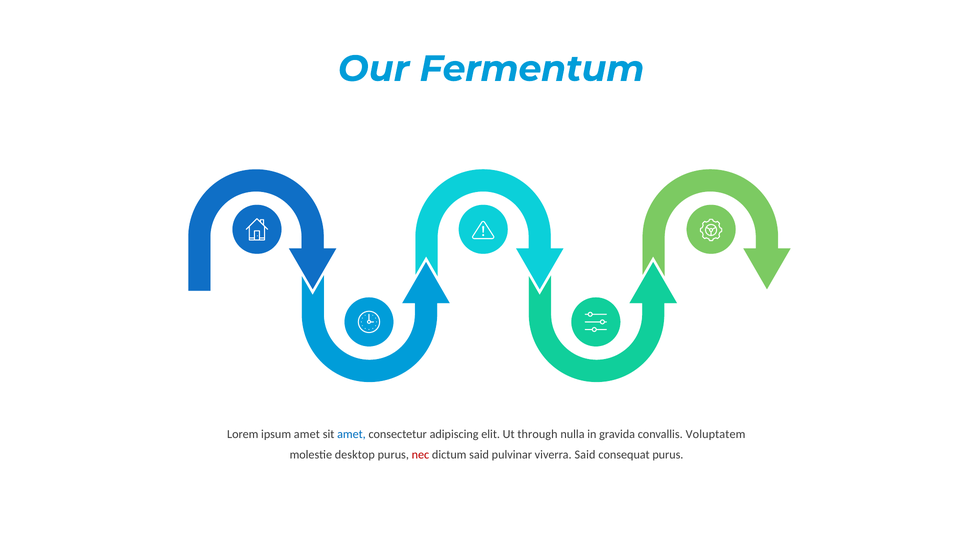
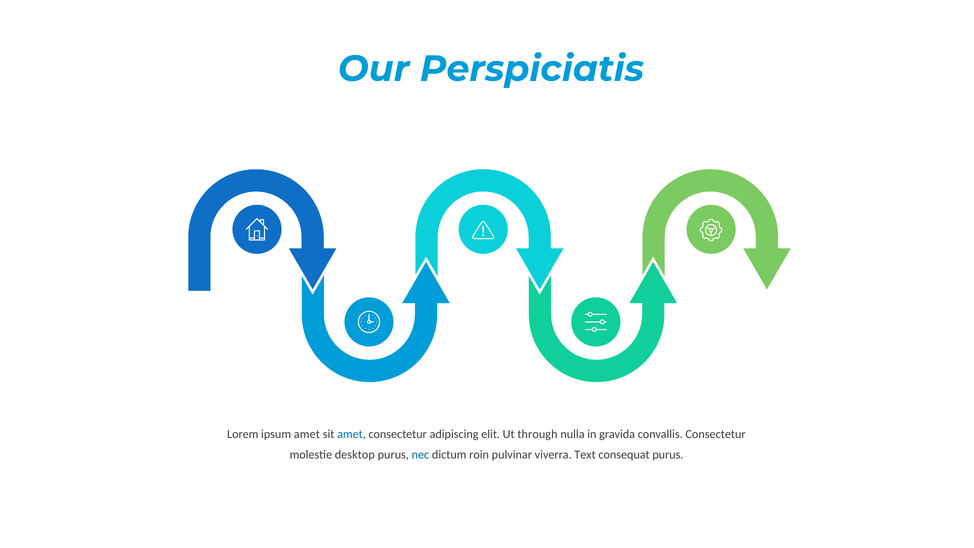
Fermentum: Fermentum -> Perspiciatis
convallis Voluptatem: Voluptatem -> Consectetur
nec colour: red -> blue
dictum said: said -> roin
viverra Said: Said -> Text
